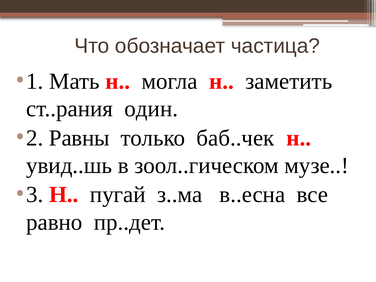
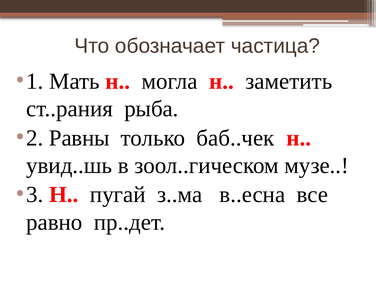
один: один -> рыба
